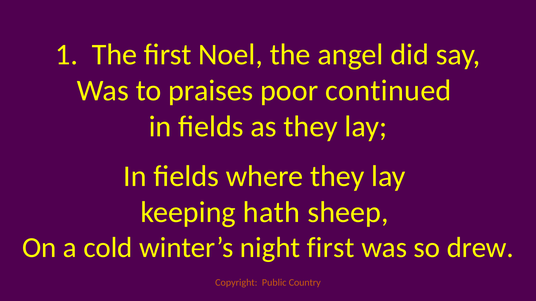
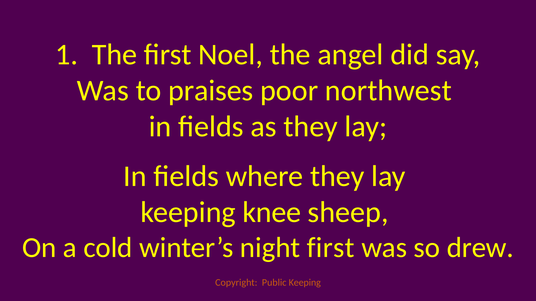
continued: continued -> northwest
hath: hath -> knee
Public Country: Country -> Keeping
